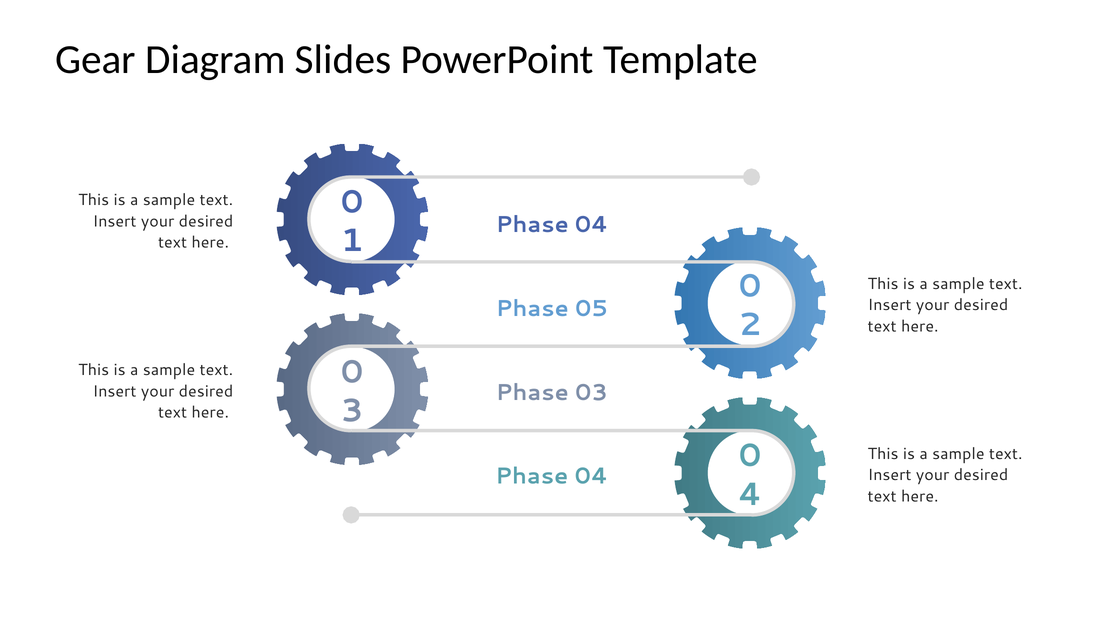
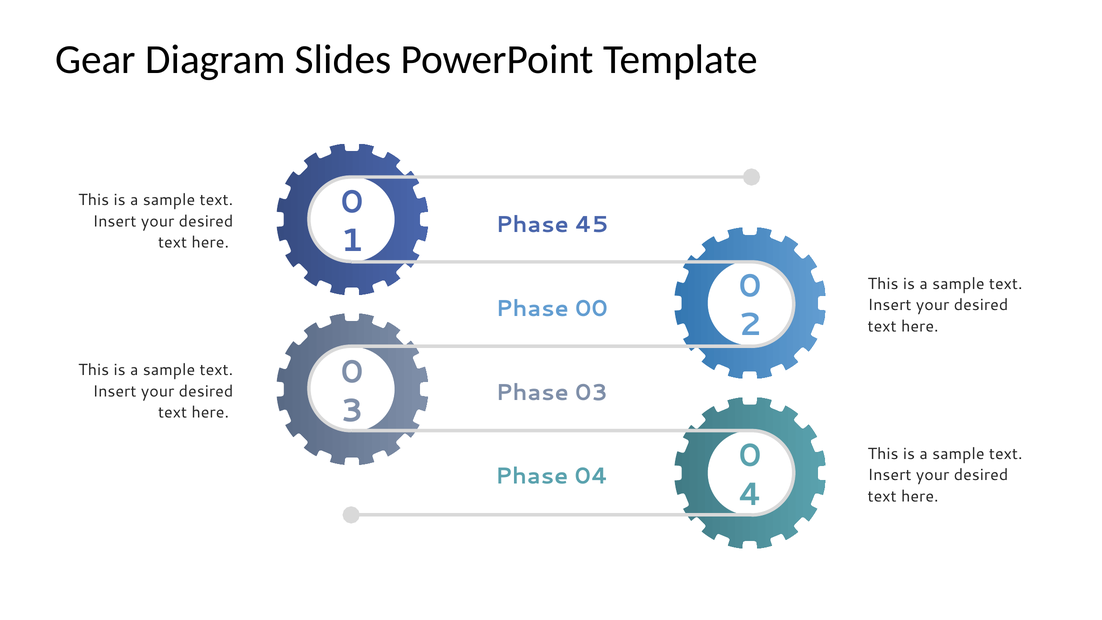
04 at (592, 225): 04 -> 45
05: 05 -> 00
